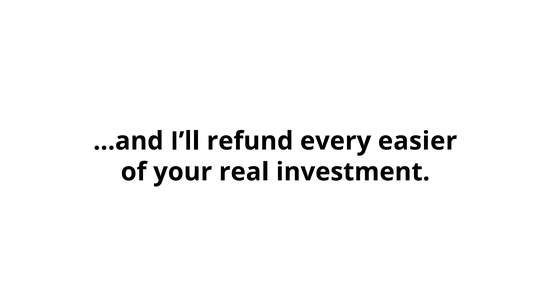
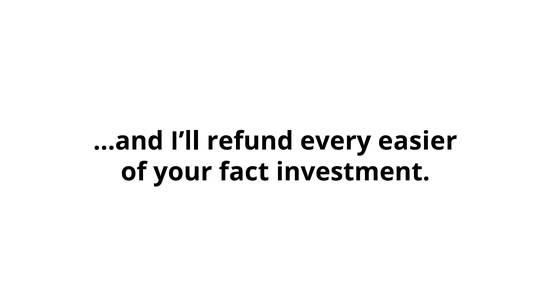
real: real -> fact
